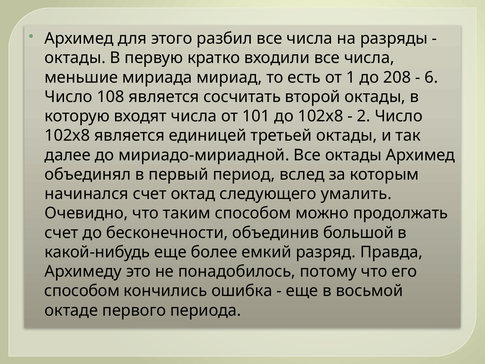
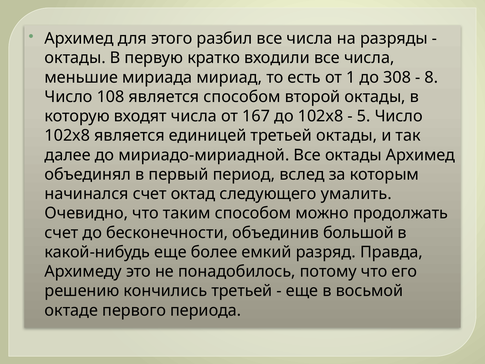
208: 208 -> 308
6: 6 -> 8
является сосчитать: сосчитать -> способом
101: 101 -> 167
2: 2 -> 5
способом at (82, 291): способом -> решению
кончились ошибка: ошибка -> третьей
